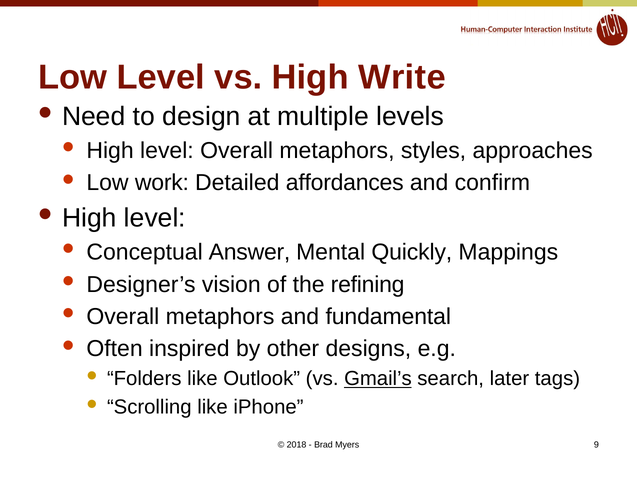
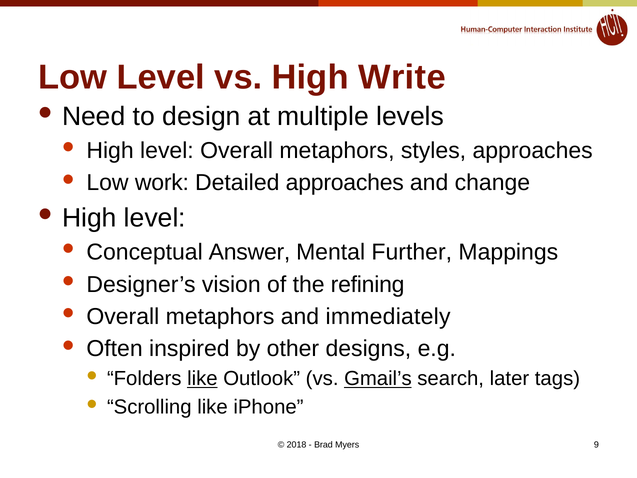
Detailed affordances: affordances -> approaches
confirm: confirm -> change
Quickly: Quickly -> Further
fundamental: fundamental -> immediately
like at (202, 378) underline: none -> present
